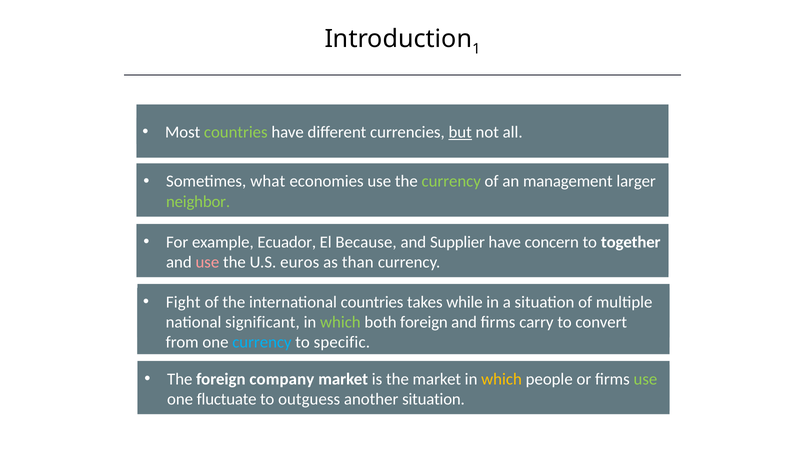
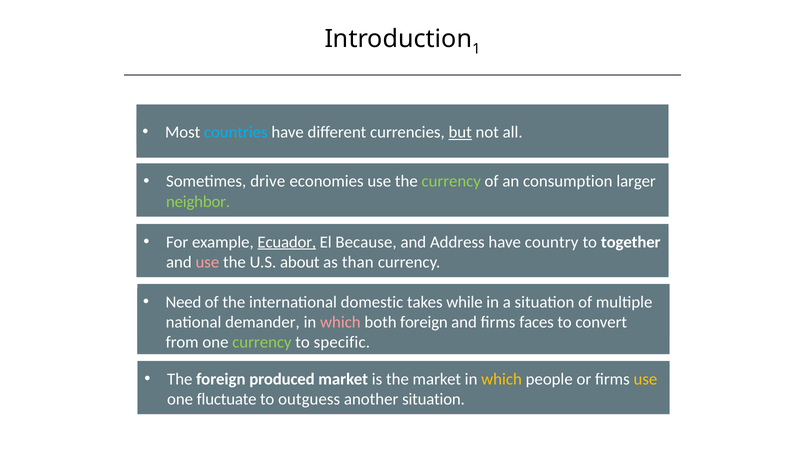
countries at (236, 132) colour: light green -> light blue
what: what -> drive
management: management -> consumption
Ecuador underline: none -> present
Supplier: Supplier -> Address
concern: concern -> country
euros: euros -> about
Fight: Fight -> Need
international countries: countries -> domestic
significant: significant -> demander
which at (340, 322) colour: light green -> pink
carry: carry -> faces
currency at (262, 342) colour: light blue -> light green
company: company -> produced
use at (645, 379) colour: light green -> yellow
